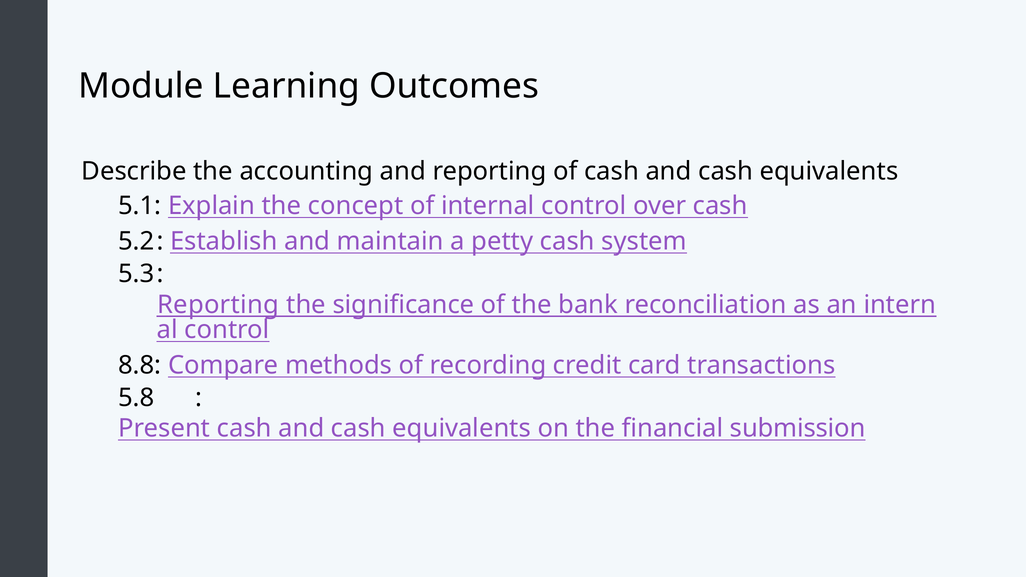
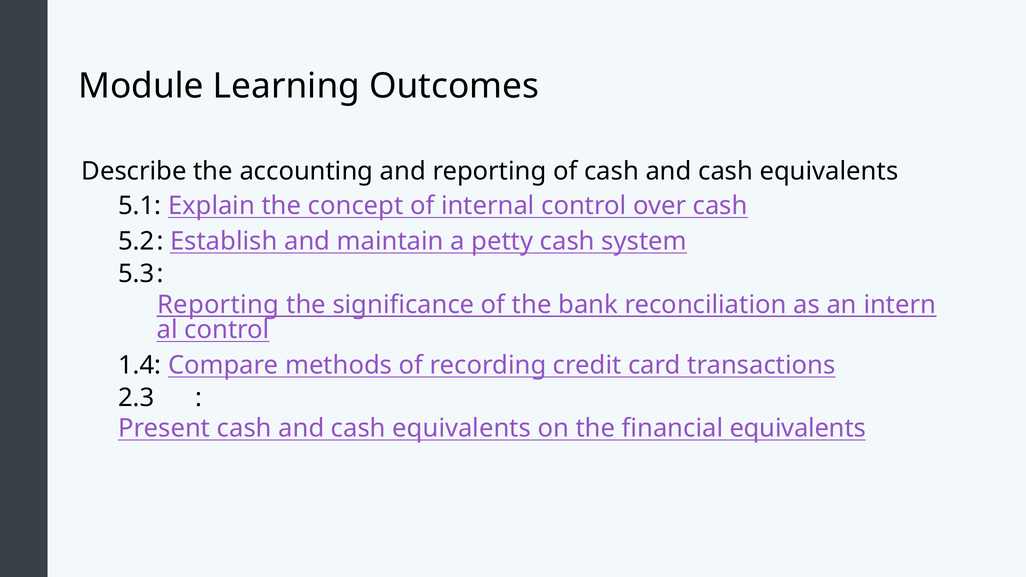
8.8: 8.8 -> 1.4
5.8: 5.8 -> 2.3
financial submission: submission -> equivalents
